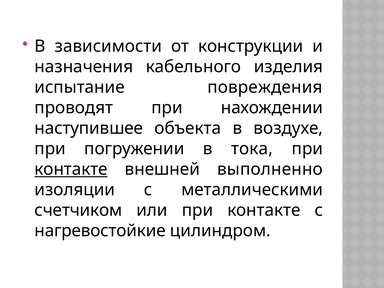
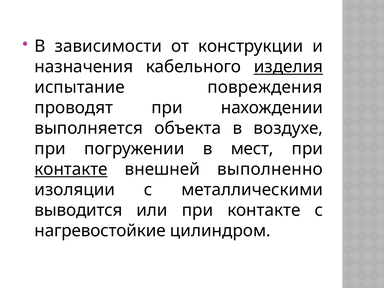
изделия underline: none -> present
наступившее: наступившее -> выполняется
тока: тока -> мест
счетчиком: счетчиком -> выводится
